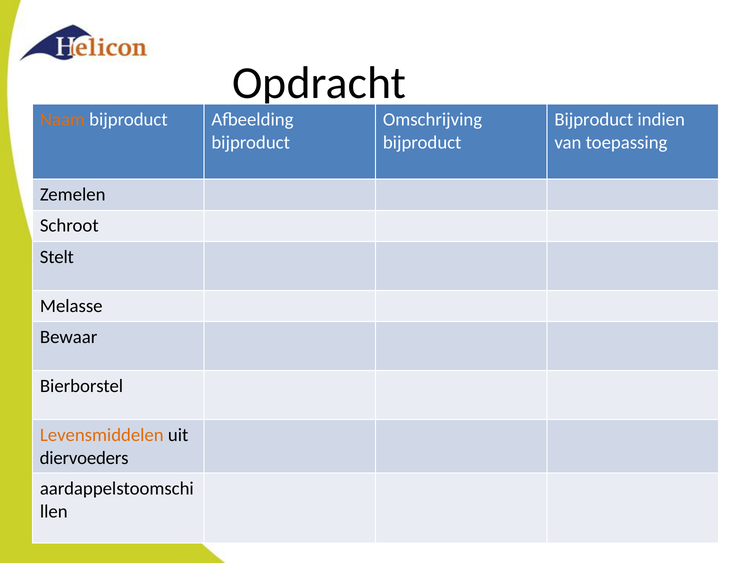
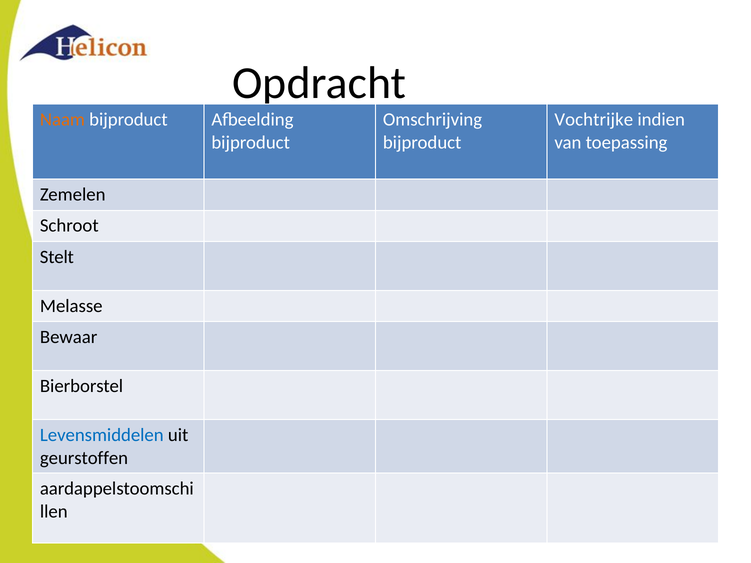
Bijproduct at (594, 120): Bijproduct -> Vochtrijke
Levensmiddelen colour: orange -> blue
diervoeders: diervoeders -> geurstoffen
